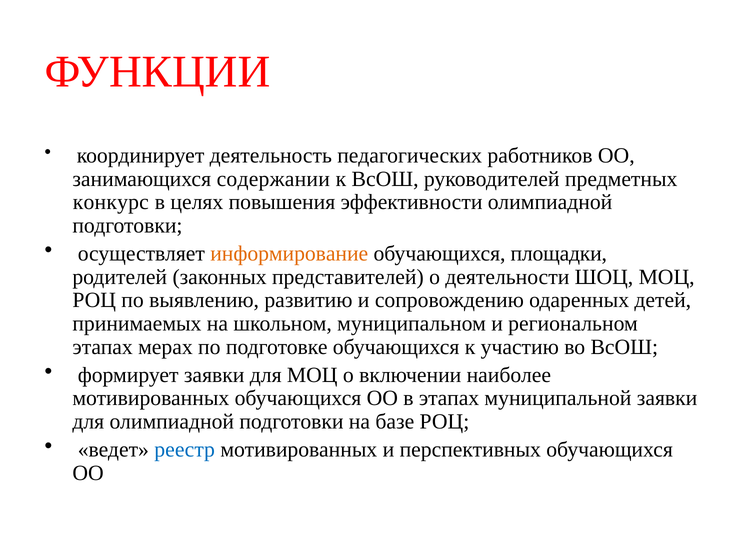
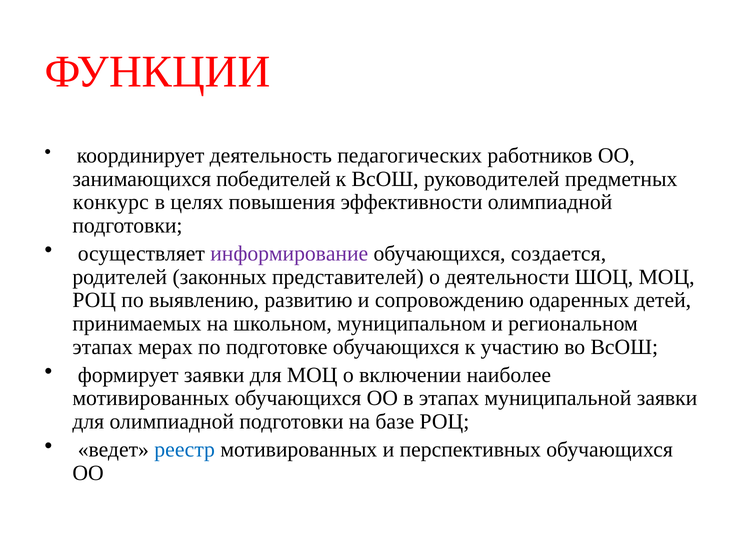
содержании: содержании -> победителей
информирование colour: orange -> purple
площадки: площадки -> создается
